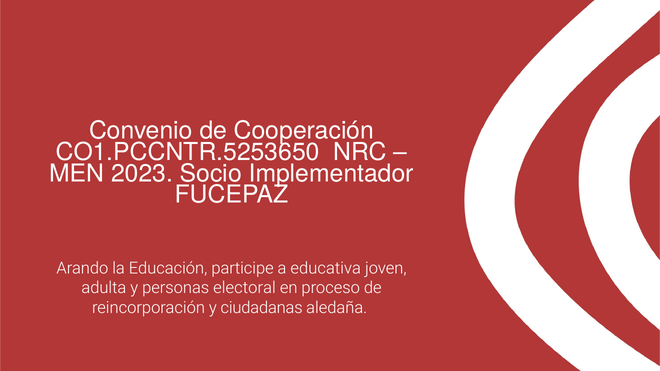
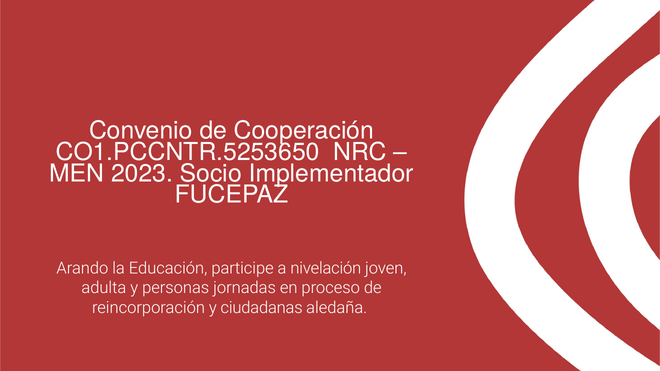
educativa: educativa -> nivelación
electoral: electoral -> jornadas
